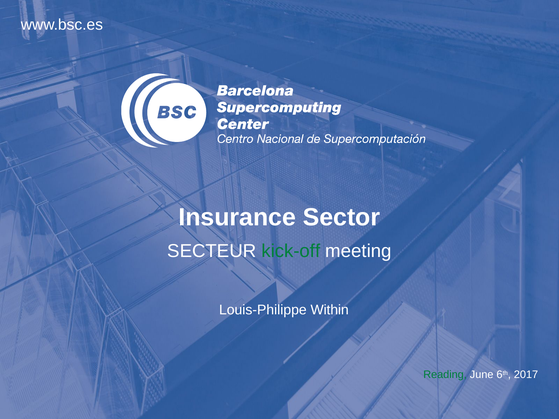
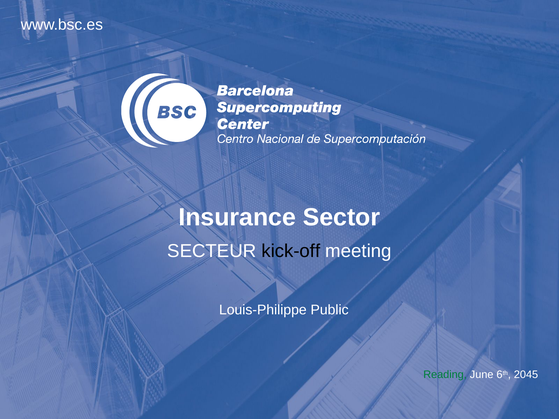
kick-off colour: green -> black
Within: Within -> Public
2017: 2017 -> 2045
